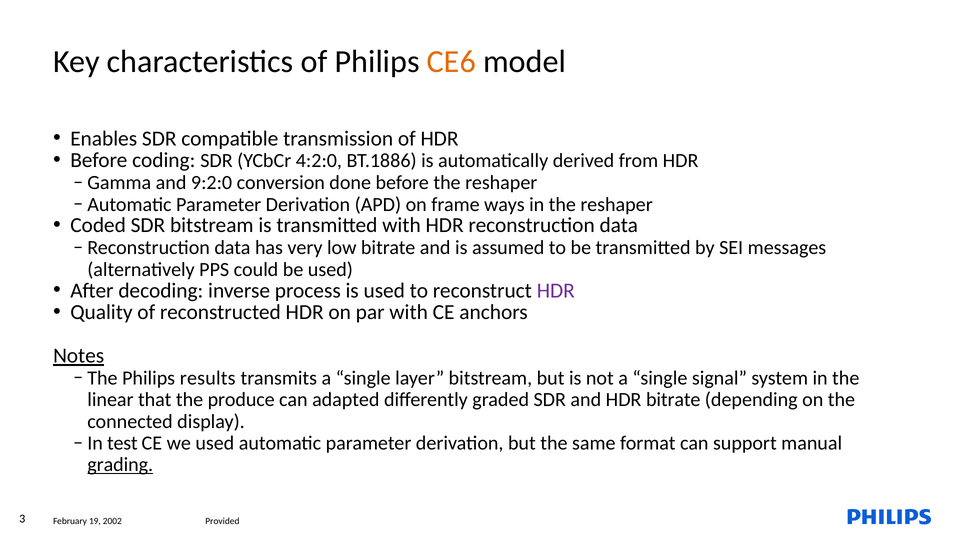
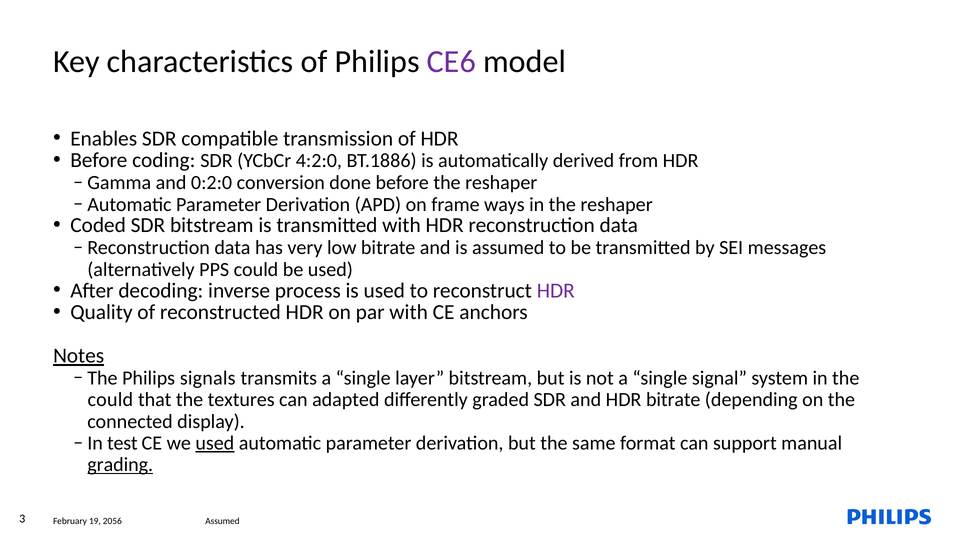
CE6 colour: orange -> purple
9:2:0: 9:2:0 -> 0:2:0
results: results -> signals
linear at (110, 400): linear -> could
produce: produce -> textures
used at (215, 443) underline: none -> present
3 Provided: Provided -> Assumed
2002: 2002 -> 2056
